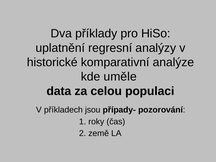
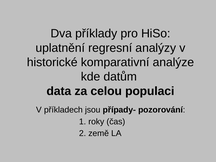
uměle: uměle -> datům
